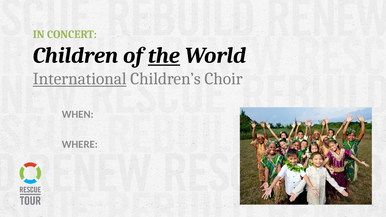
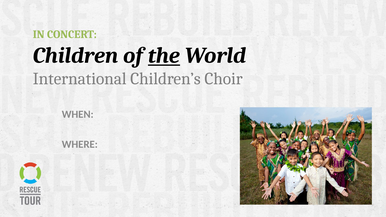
International underline: present -> none
